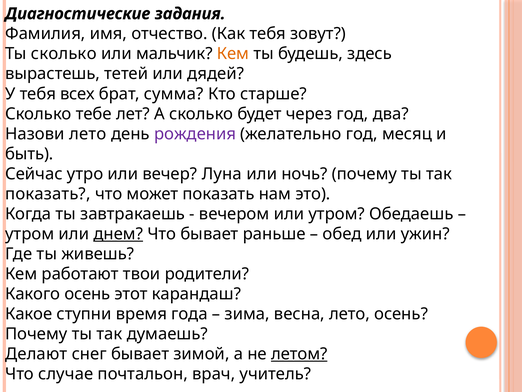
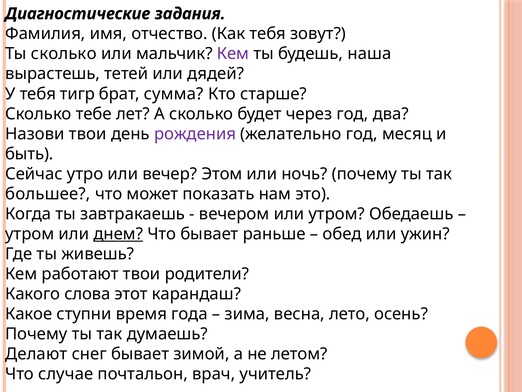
Кем at (233, 54) colour: orange -> purple
здесь: здесь -> наша
всех: всех -> тигр
Назови лето: лето -> твои
Луна: Луна -> Этом
показать at (48, 194): показать -> большее
Какого осень: осень -> слова
летом underline: present -> none
